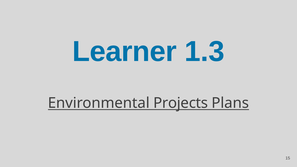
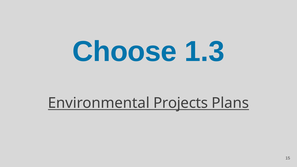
Learner: Learner -> Choose
